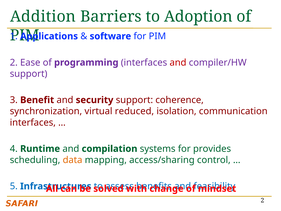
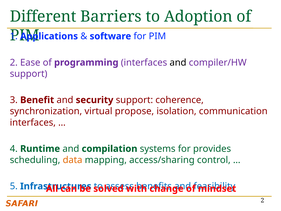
Addition: Addition -> Different
and at (178, 62) colour: red -> black
reduced: reduced -> propose
